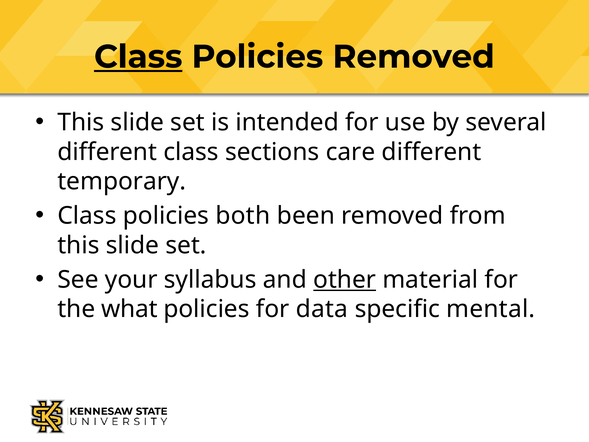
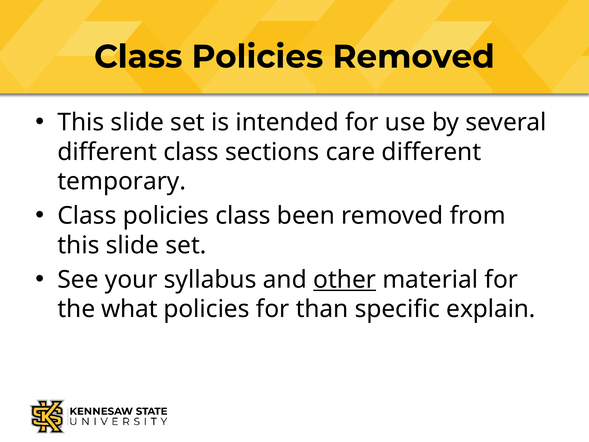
Class at (138, 57) underline: present -> none
policies both: both -> class
data: data -> than
mental: mental -> explain
